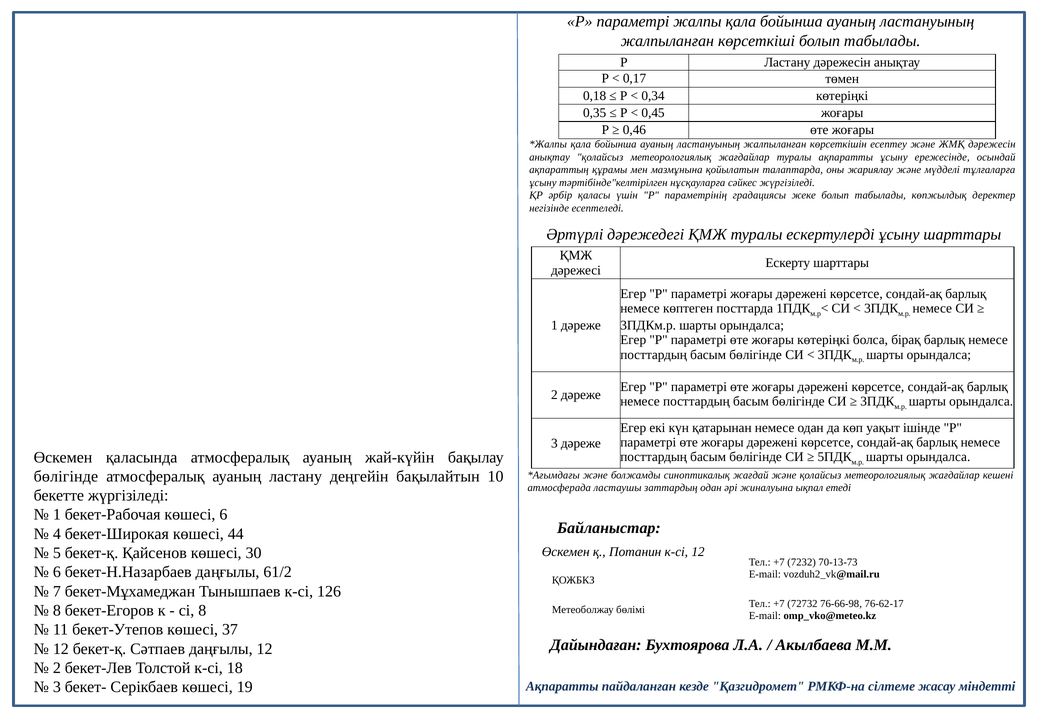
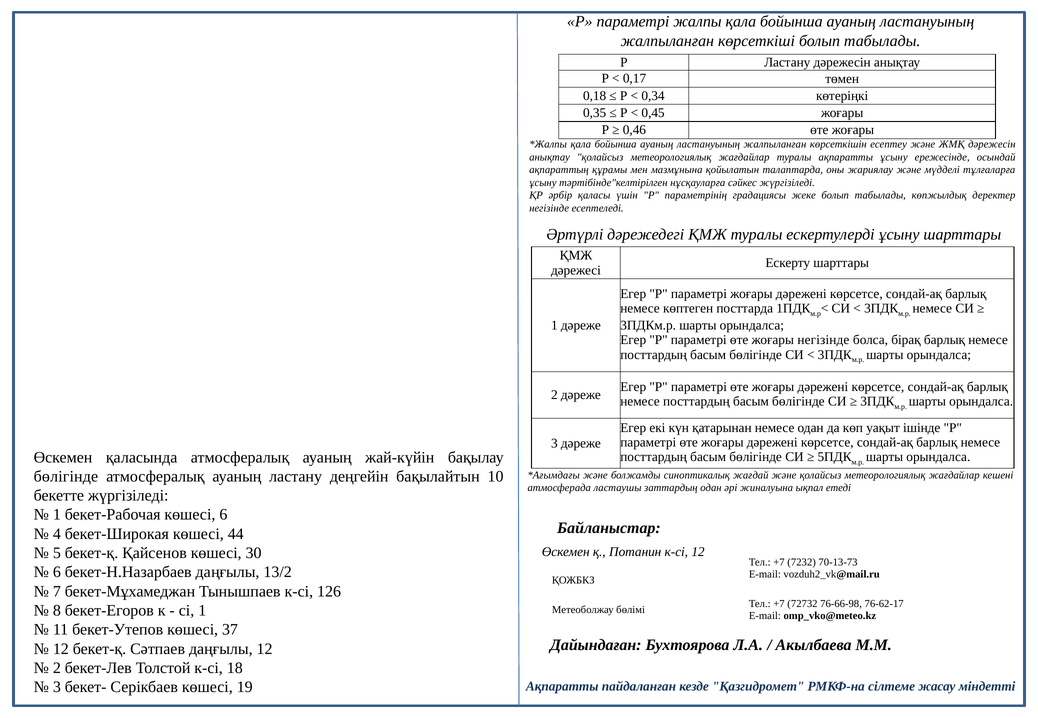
жоғары көтеріңкі: көтеріңкі -> негізінде
61/2: 61/2 -> 13/2
сі 8: 8 -> 1
